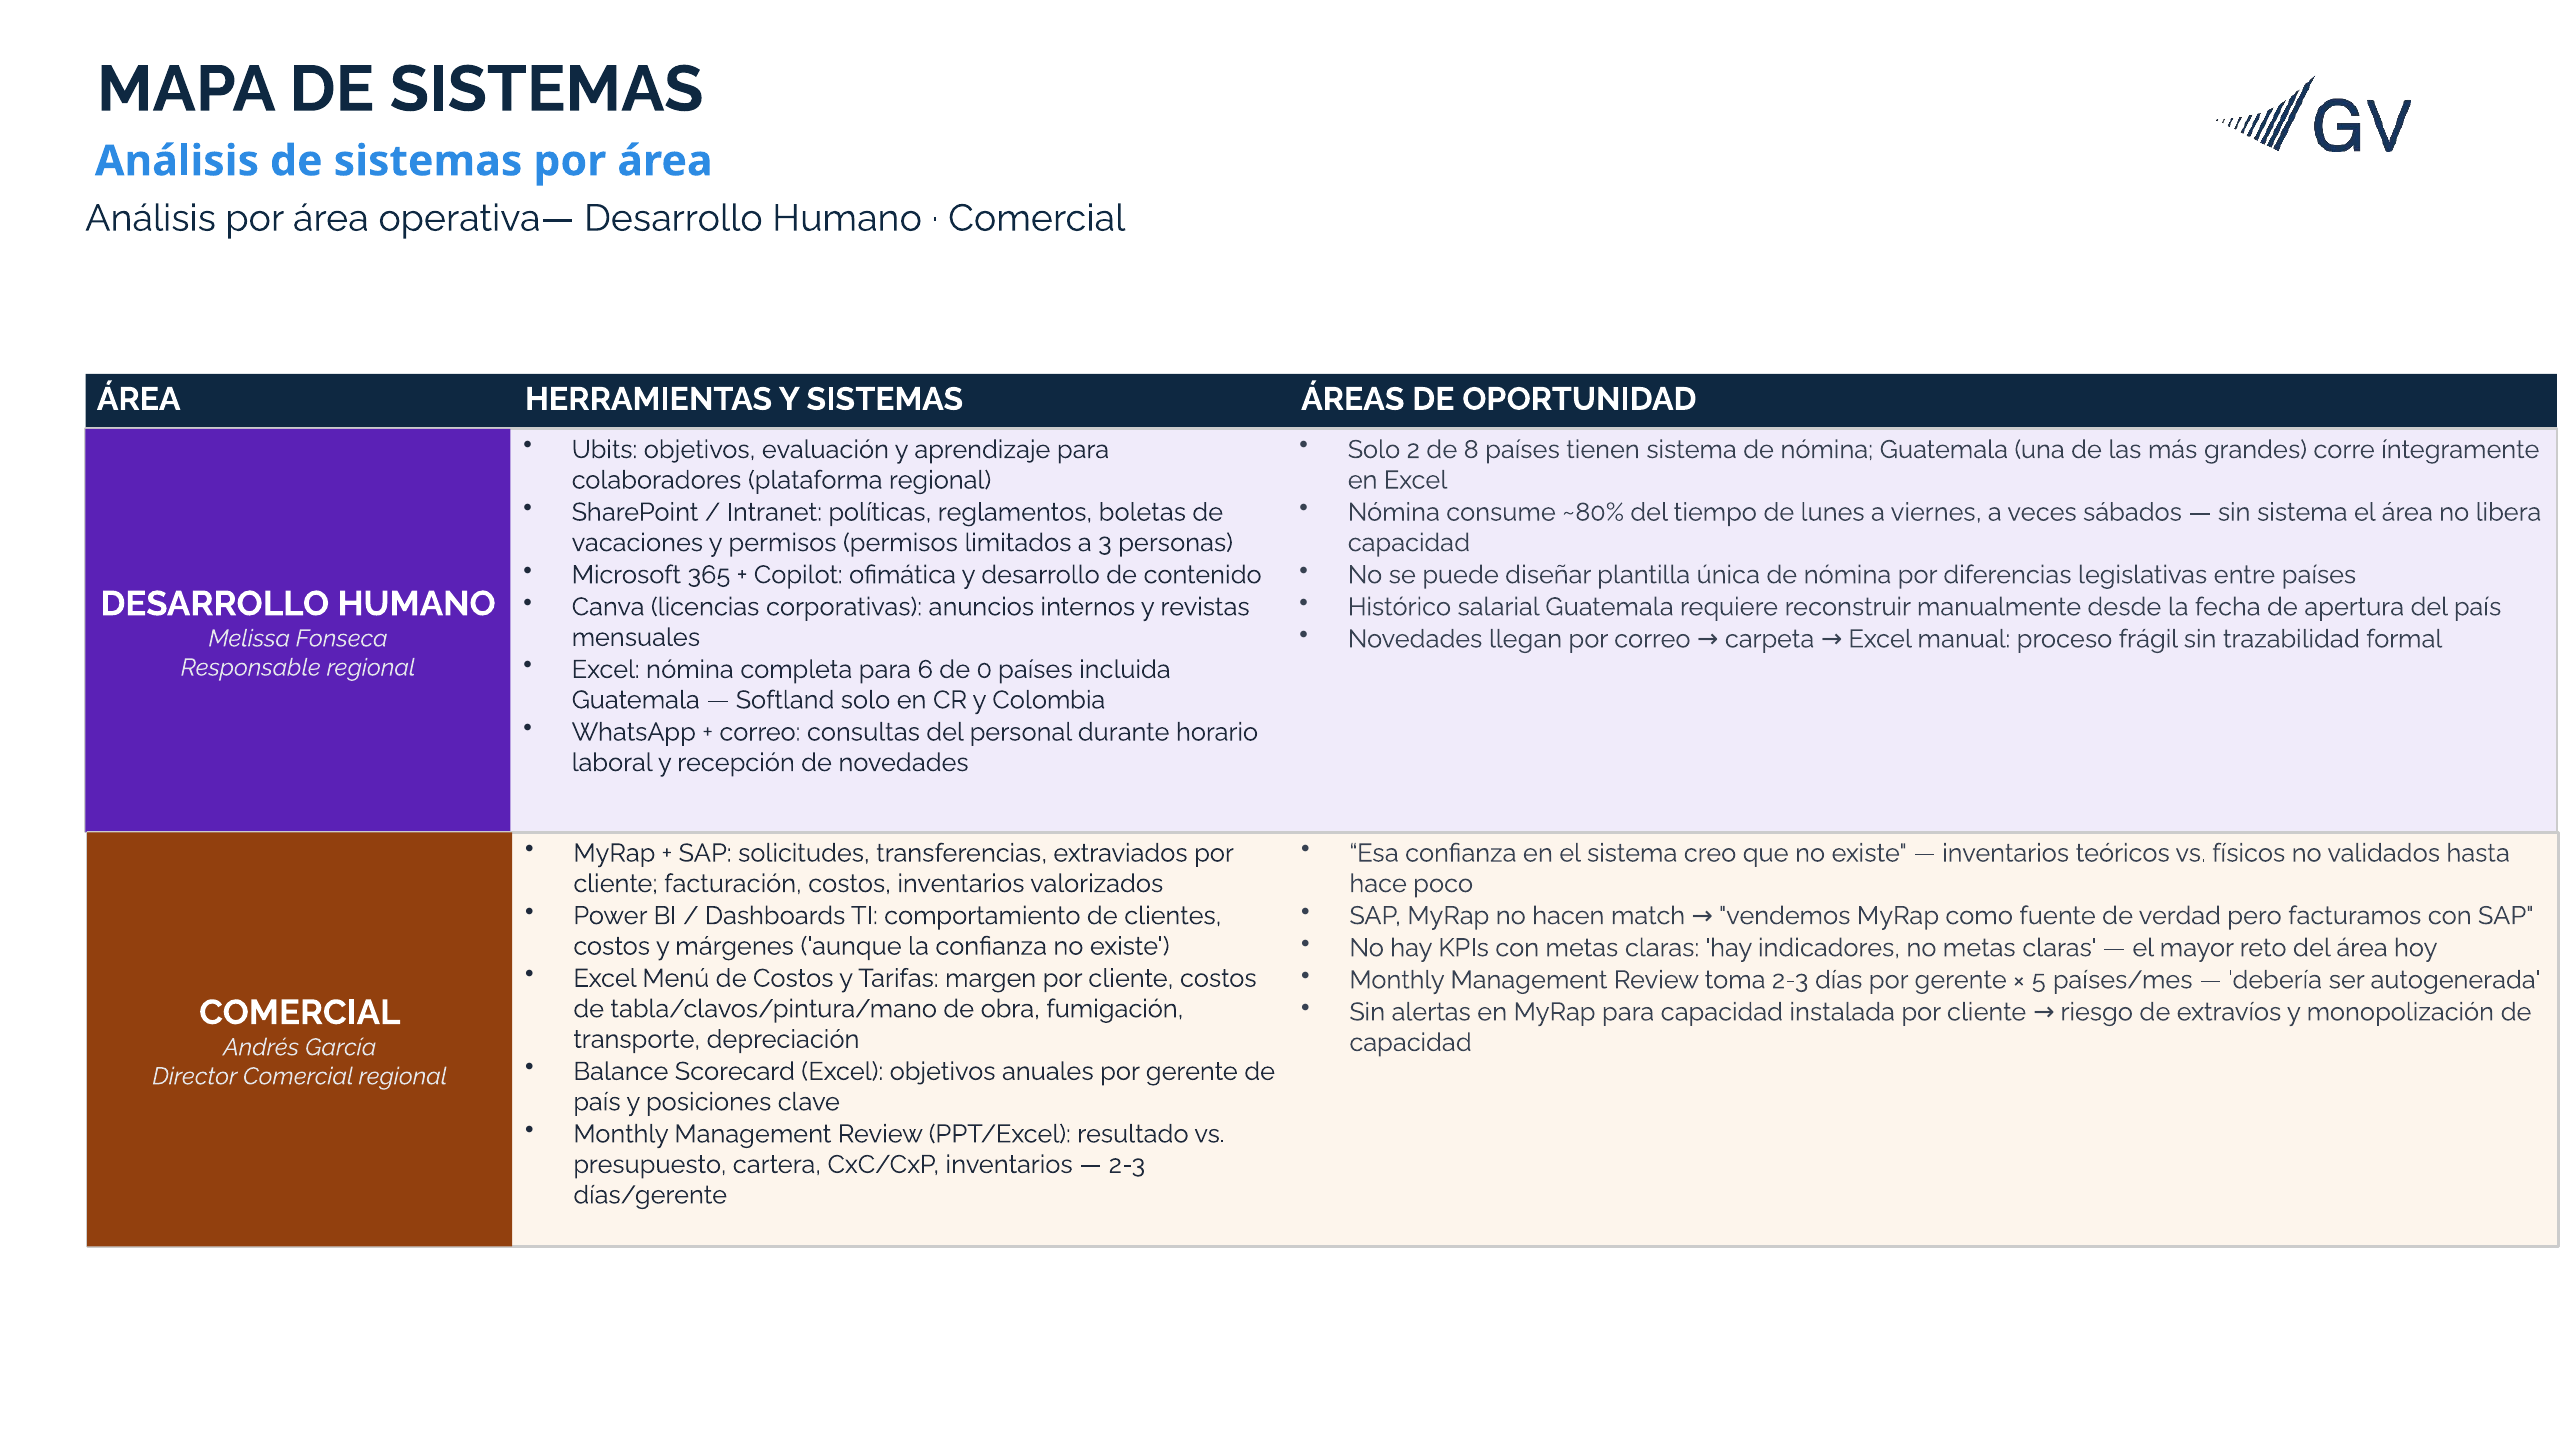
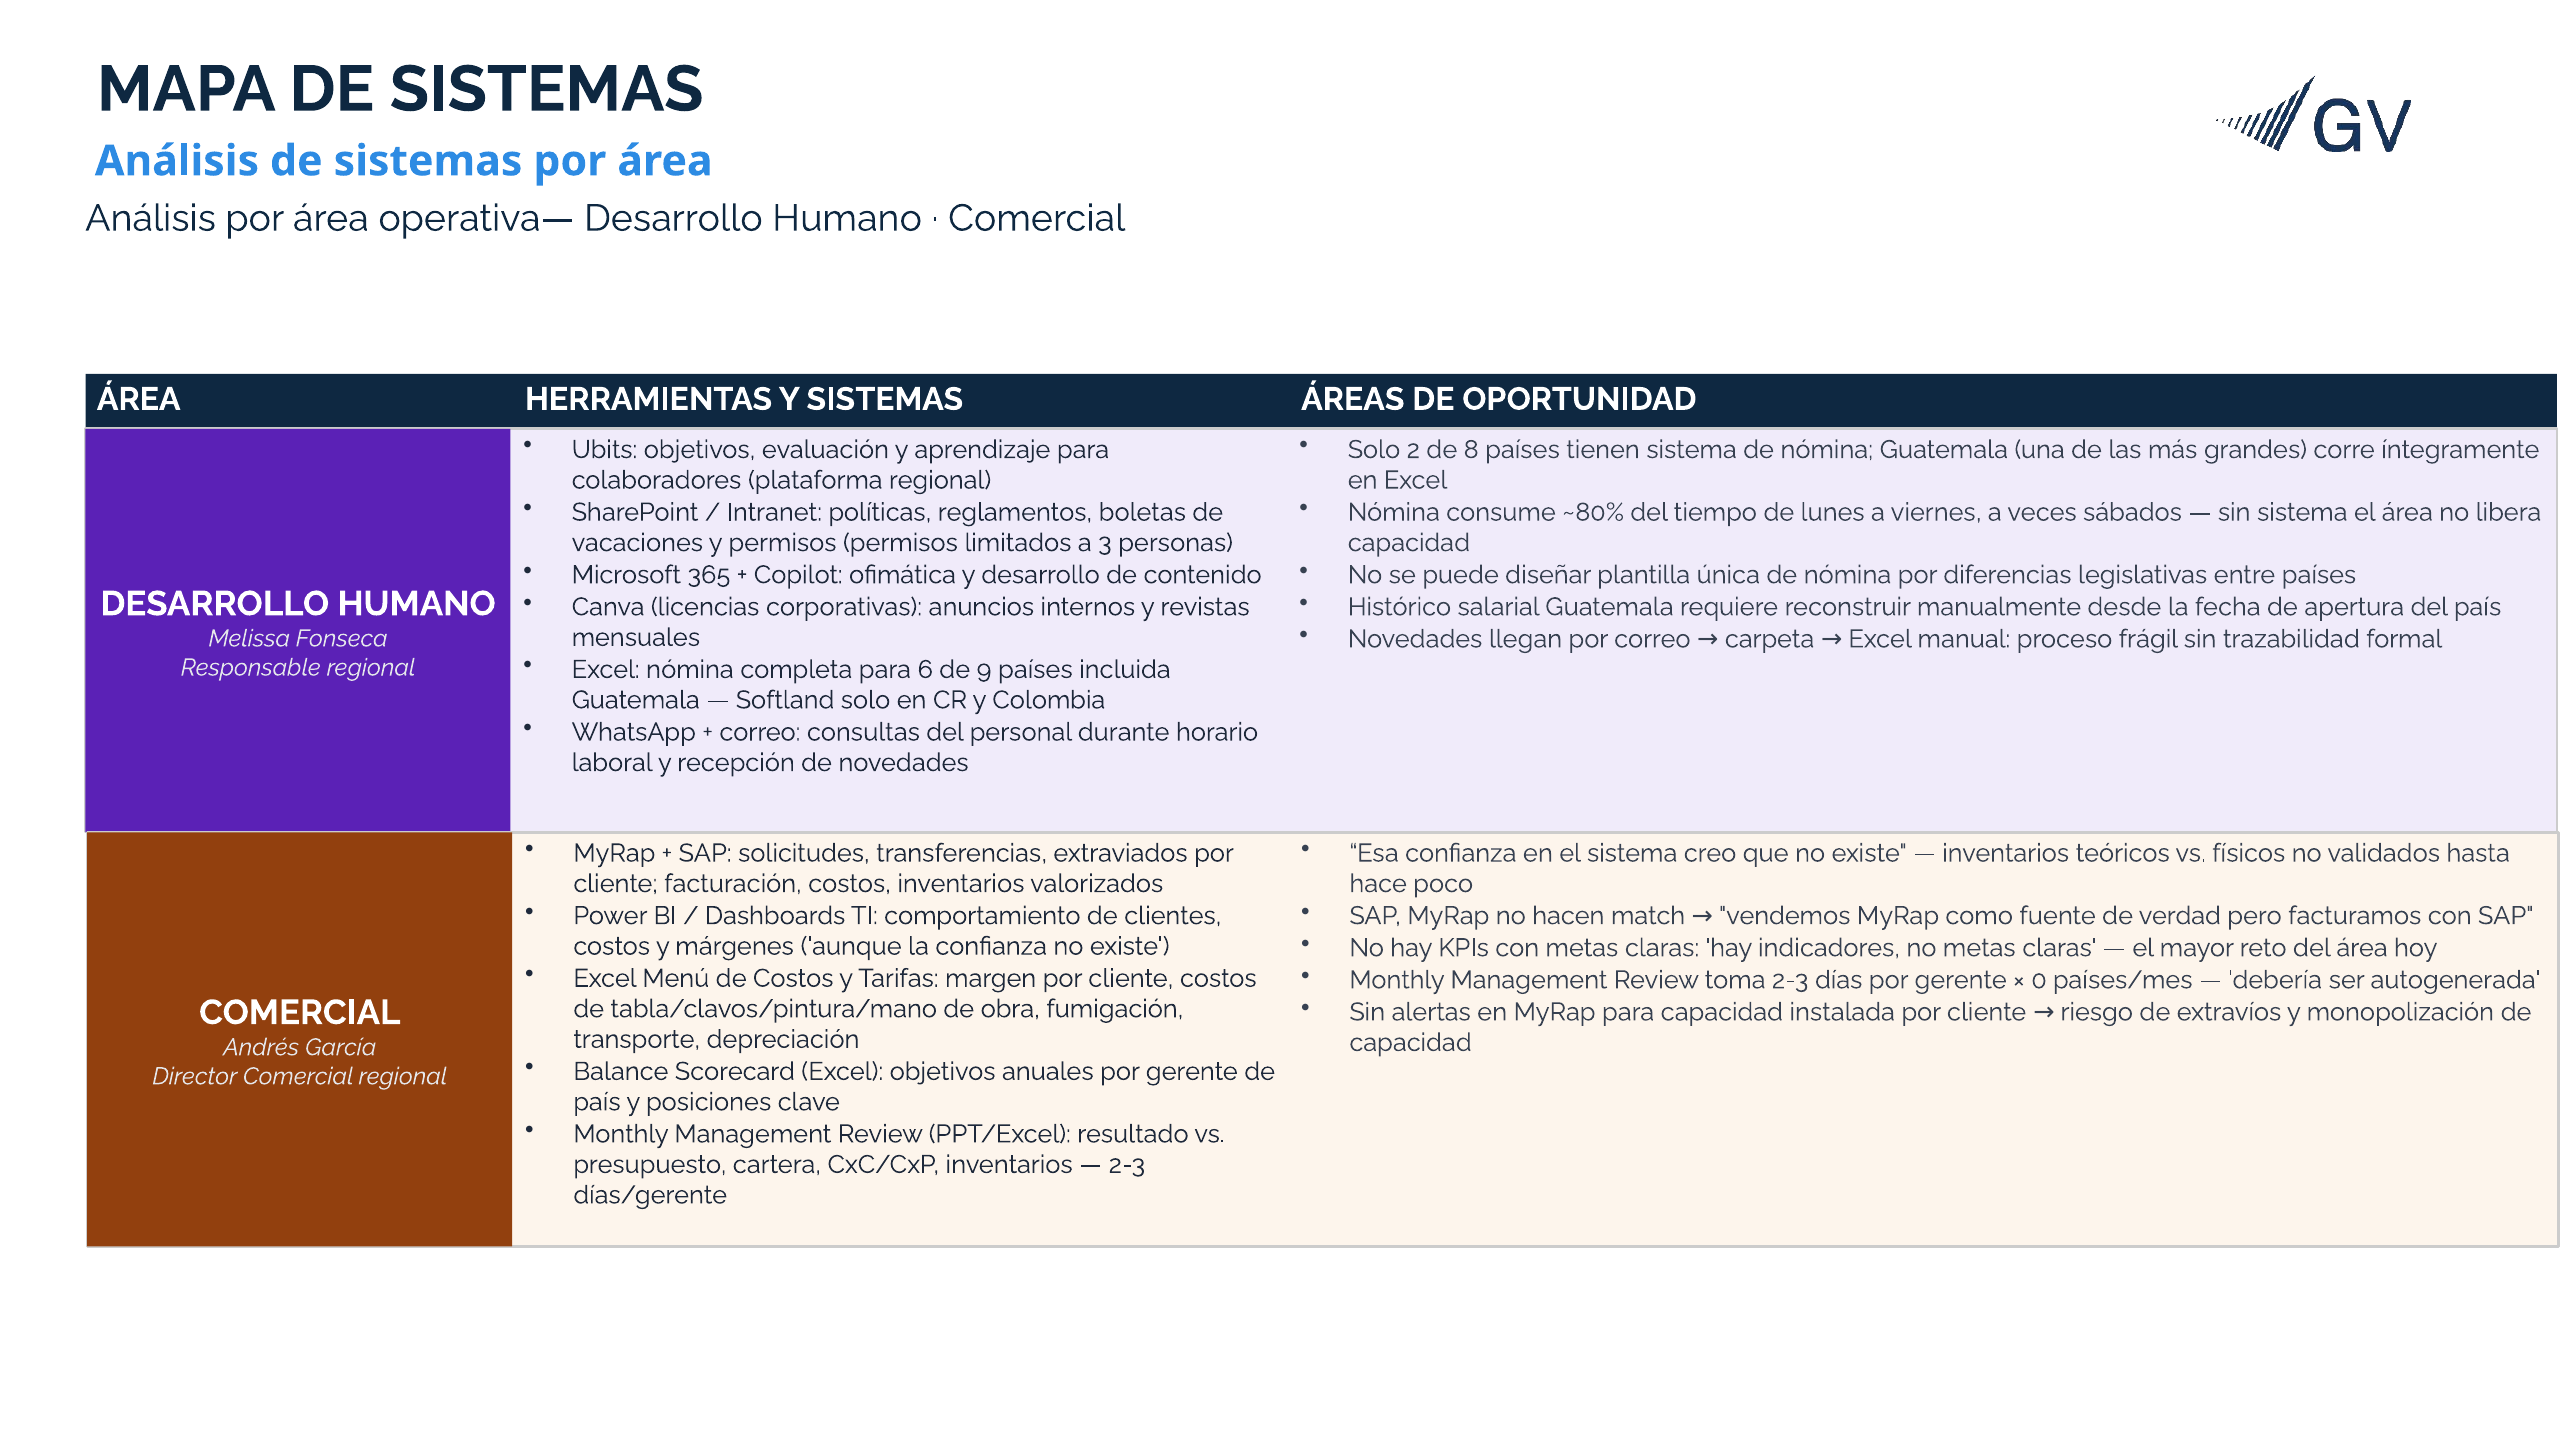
0: 0 -> 9
5: 5 -> 0
